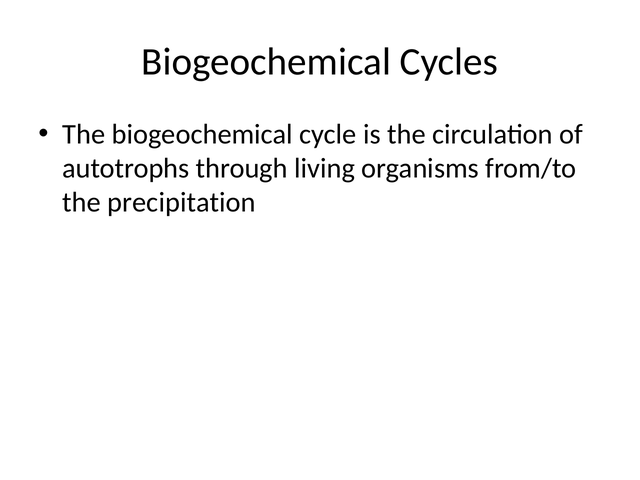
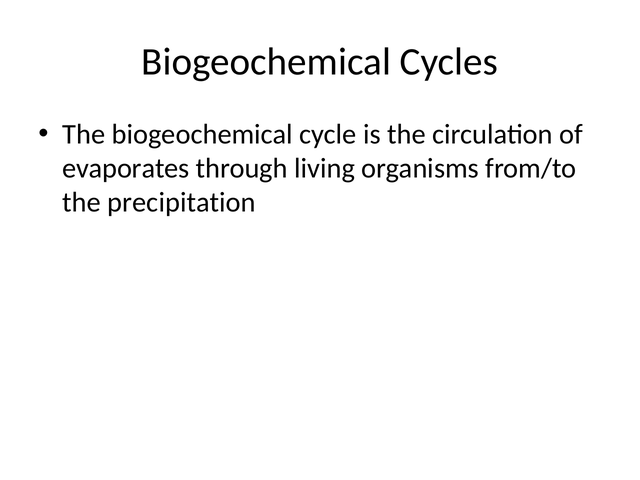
autotrophs: autotrophs -> evaporates
